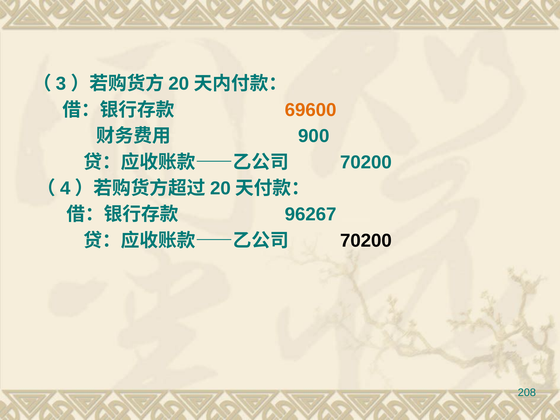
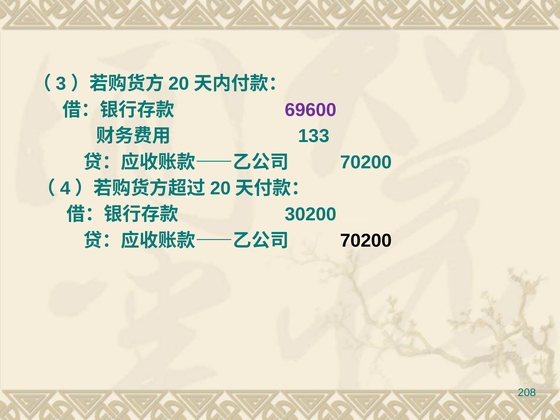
69600 colour: orange -> purple
900: 900 -> 133
96267: 96267 -> 30200
